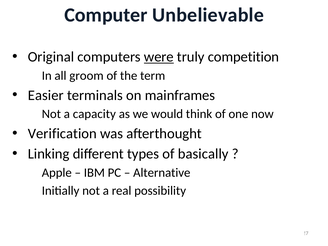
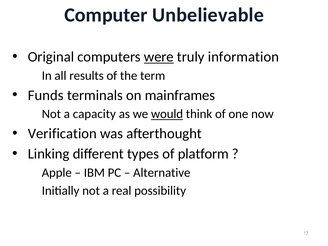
competition: competition -> information
groom: groom -> results
Easier: Easier -> Funds
would underline: none -> present
basically: basically -> platform
